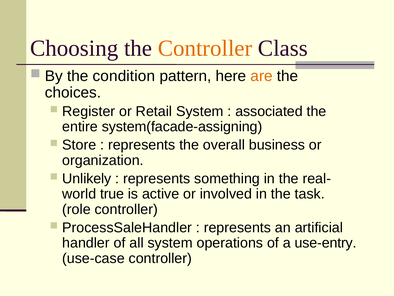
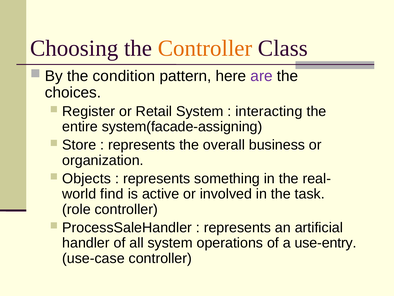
are colour: orange -> purple
associated: associated -> interacting
Unlikely: Unlikely -> Objects
true: true -> find
